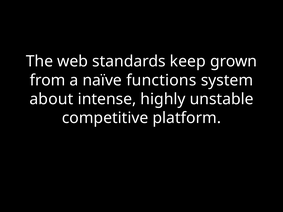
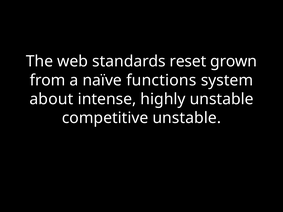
keep: keep -> reset
competitive platform: platform -> unstable
